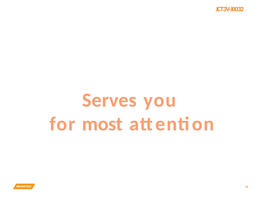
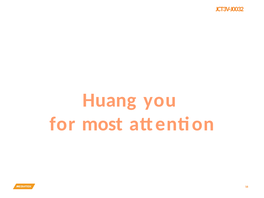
Serves: Serves -> Huang
